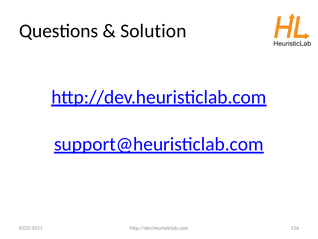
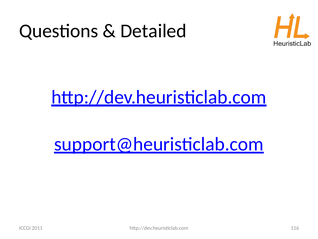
Solution: Solution -> Detailed
